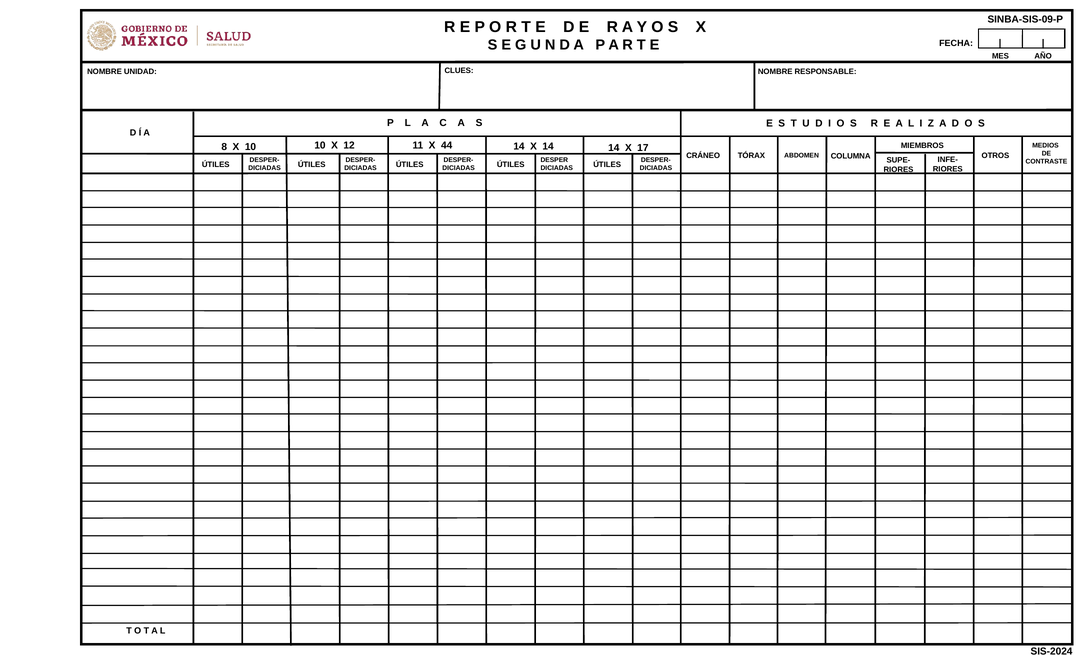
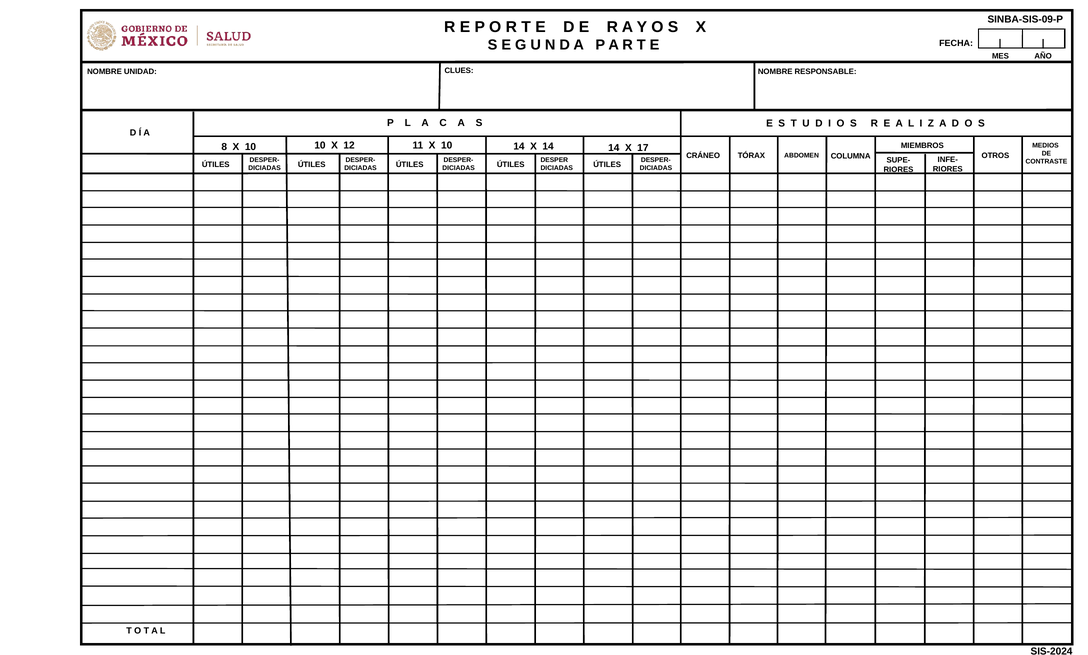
11 X 44: 44 -> 10
